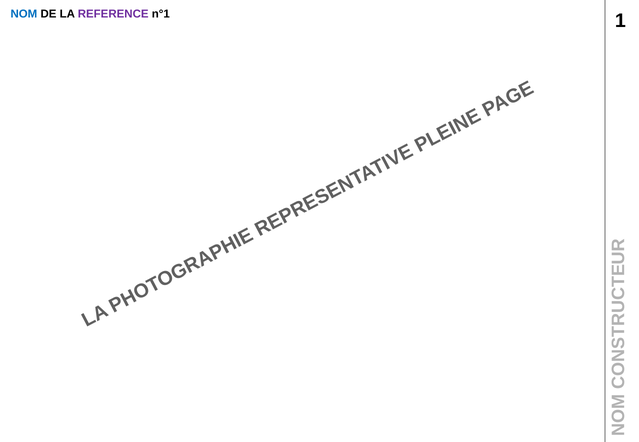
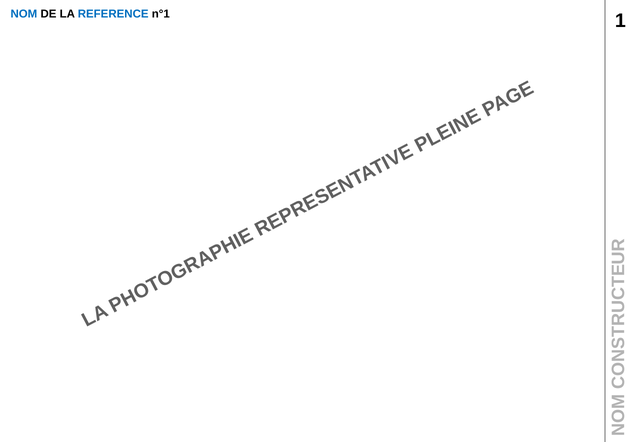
REFERENCE colour: purple -> blue
